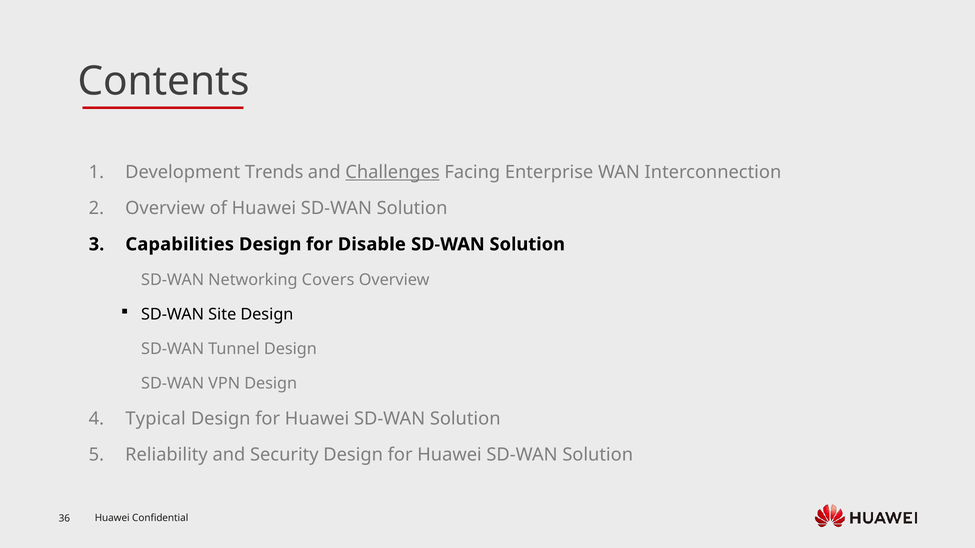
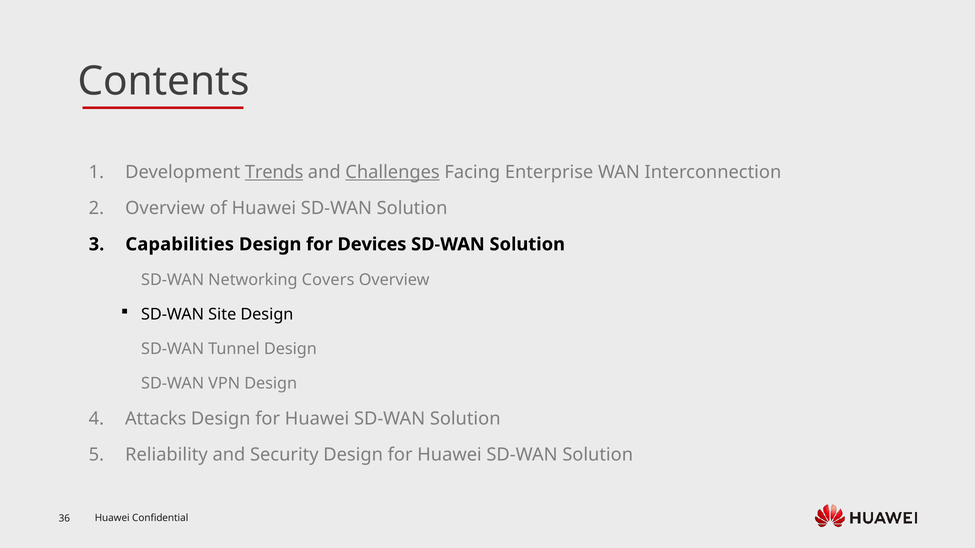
Trends underline: none -> present
Disable: Disable -> Devices
Typical: Typical -> Attacks
